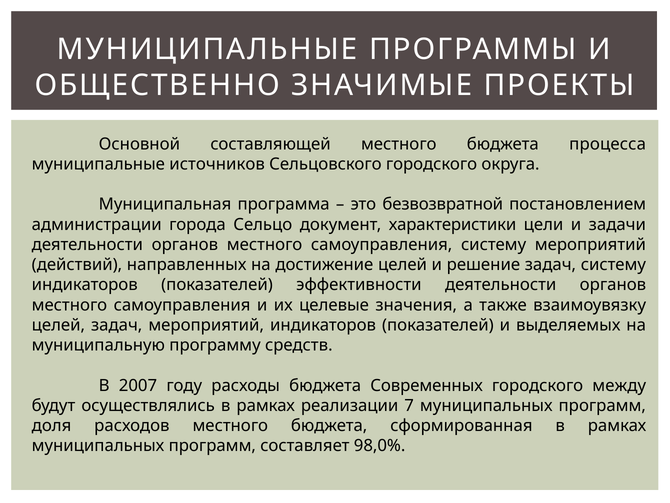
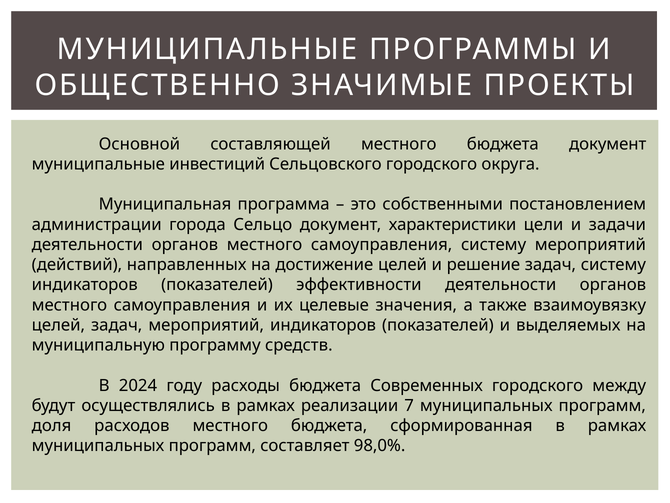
бюджета процесса: процесса -> документ
источников: источников -> инвестиций
безвозвратной: безвозвратной -> собственными
2007: 2007 -> 2024
